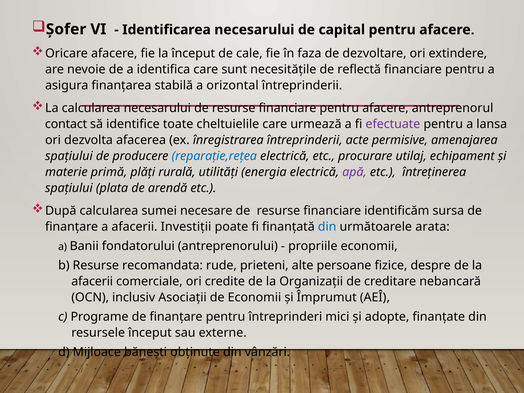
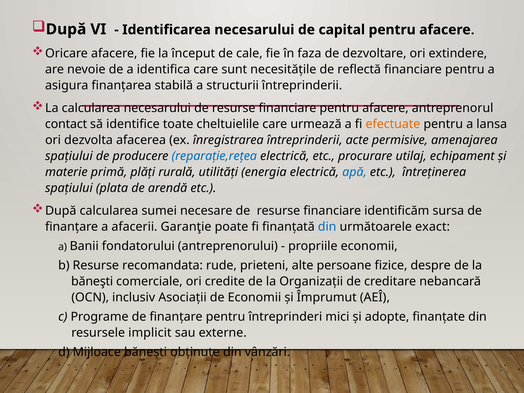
Șofer at (66, 29): Șofer -> După
orizontal: orizontal -> structurii
efectuate colour: purple -> orange
apă colour: purple -> blue
Investiții: Investiții -> Garanţie
arata: arata -> exact
afacerii at (92, 281): afacerii -> băneşti
resursele început: început -> implicit
